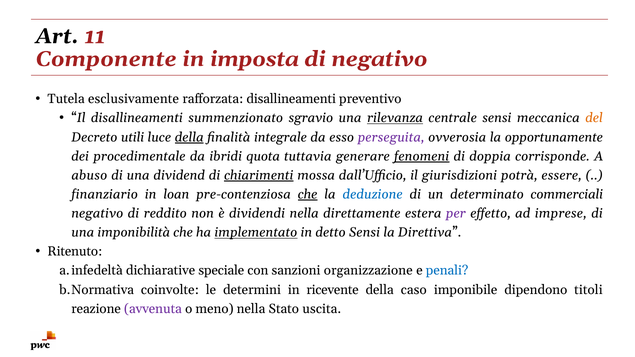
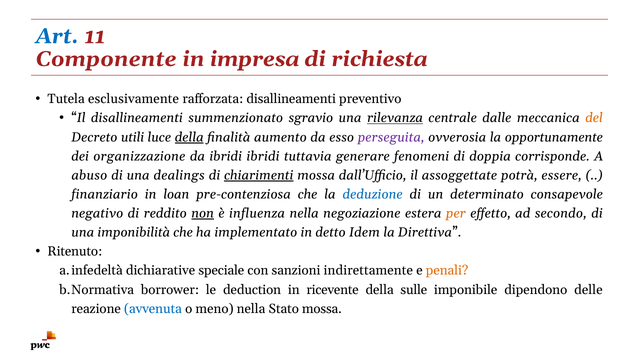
Art colour: black -> blue
imposta: imposta -> impresa
di negativo: negativo -> richiesta
centrale sensi: sensi -> dalle
integrale: integrale -> aumento
procedimentale: procedimentale -> organizzazione
ibridi quota: quota -> ibridi
fenomeni underline: present -> none
dividend: dividend -> dealings
giurisdizioni: giurisdizioni -> assoggettate
che at (308, 194) underline: present -> none
commerciali: commerciali -> consapevole
non underline: none -> present
dividendi: dividendi -> influenza
direttamente: direttamente -> negoziazione
per colour: purple -> orange
imprese: imprese -> secondo
implementato underline: present -> none
detto Sensi: Sensi -> Idem
organizzazione: organizzazione -> indirettamente
penali colour: blue -> orange
coinvolte: coinvolte -> borrower
determini: determini -> deduction
caso: caso -> sulle
titoli: titoli -> delle
avvenuta colour: purple -> blue
Stato uscita: uscita -> mossa
